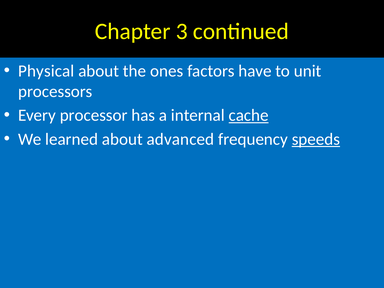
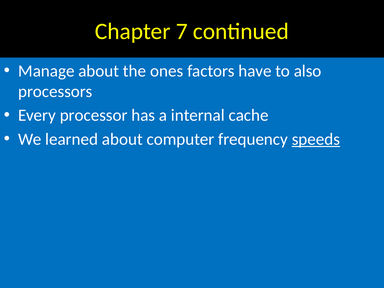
3: 3 -> 7
Physical: Physical -> Manage
unit: unit -> also
cache underline: present -> none
advanced: advanced -> computer
